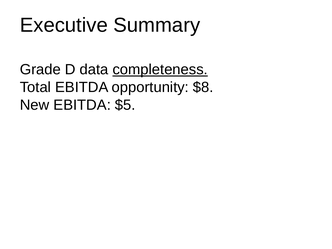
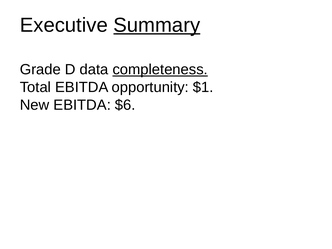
Summary underline: none -> present
$8: $8 -> $1
$5: $5 -> $6
